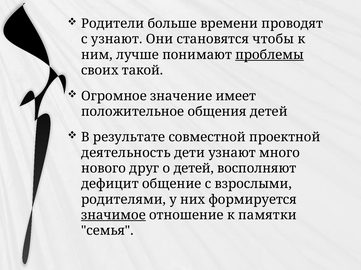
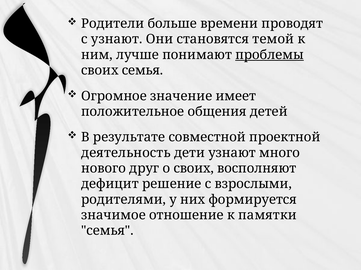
чтобы: чтобы -> темой
своих такой: такой -> семья
о детей: детей -> своих
общение: общение -> решение
значимое underline: present -> none
